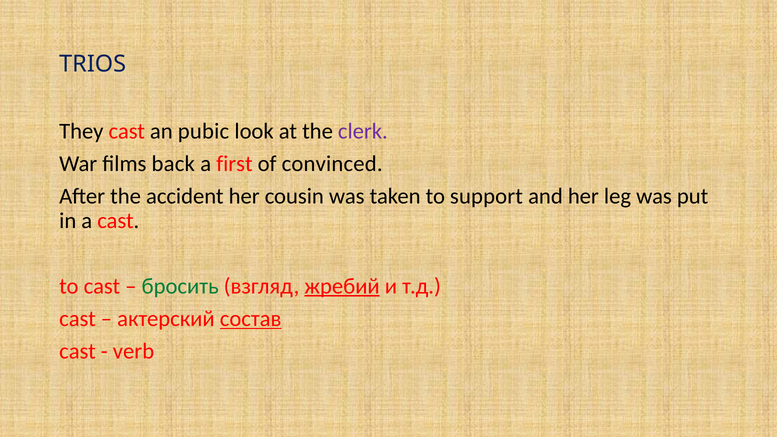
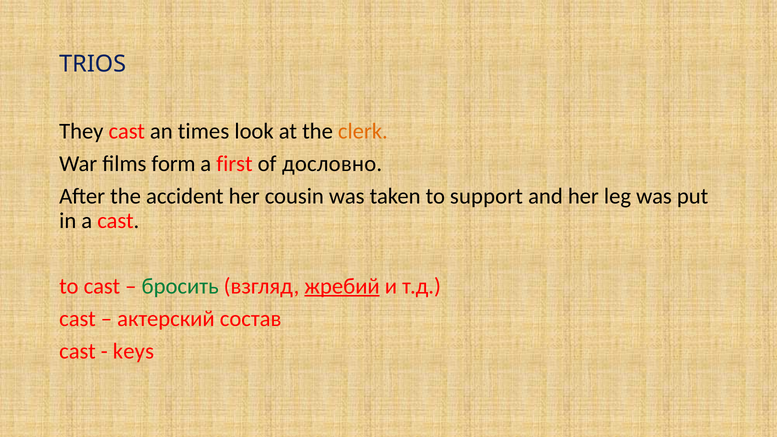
pubic: pubic -> times
clerk colour: purple -> orange
back: back -> form
convinced: convinced -> дословно
состав underline: present -> none
verb: verb -> keys
